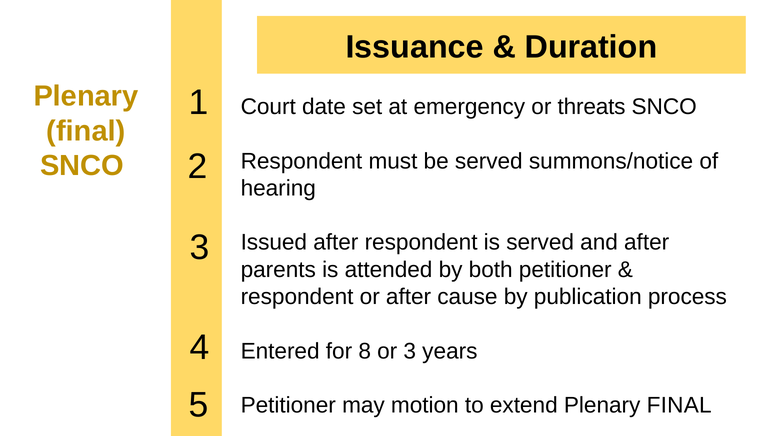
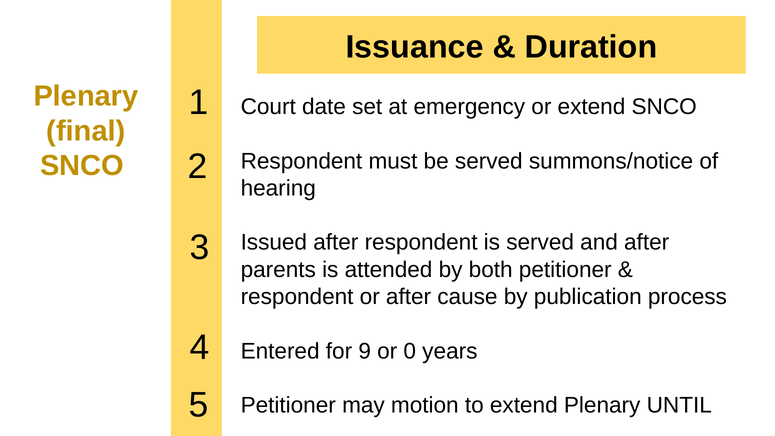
or threats: threats -> extend
8: 8 -> 9
or 3: 3 -> 0
extend Plenary FINAL: FINAL -> UNTIL
